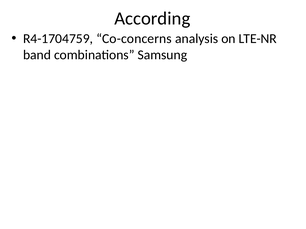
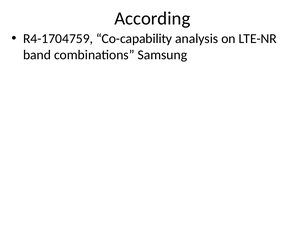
Co-concerns: Co-concerns -> Co-capability
